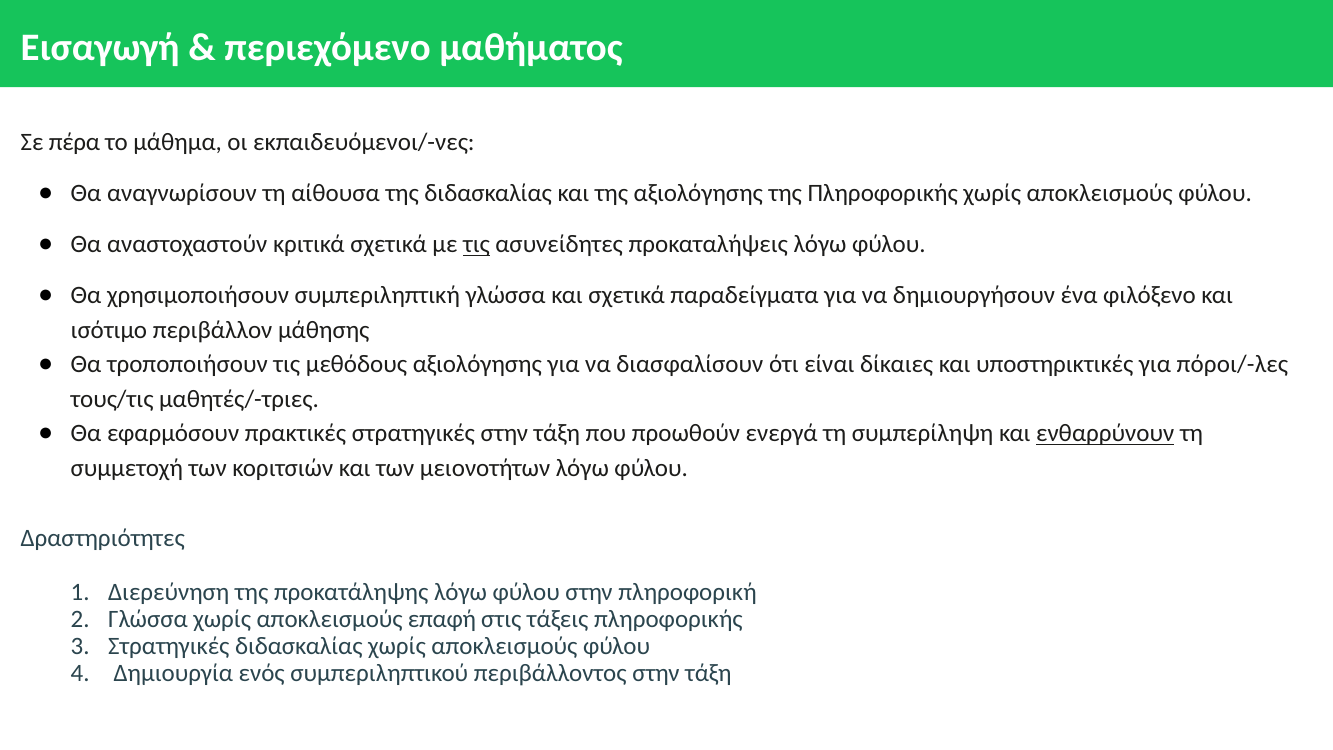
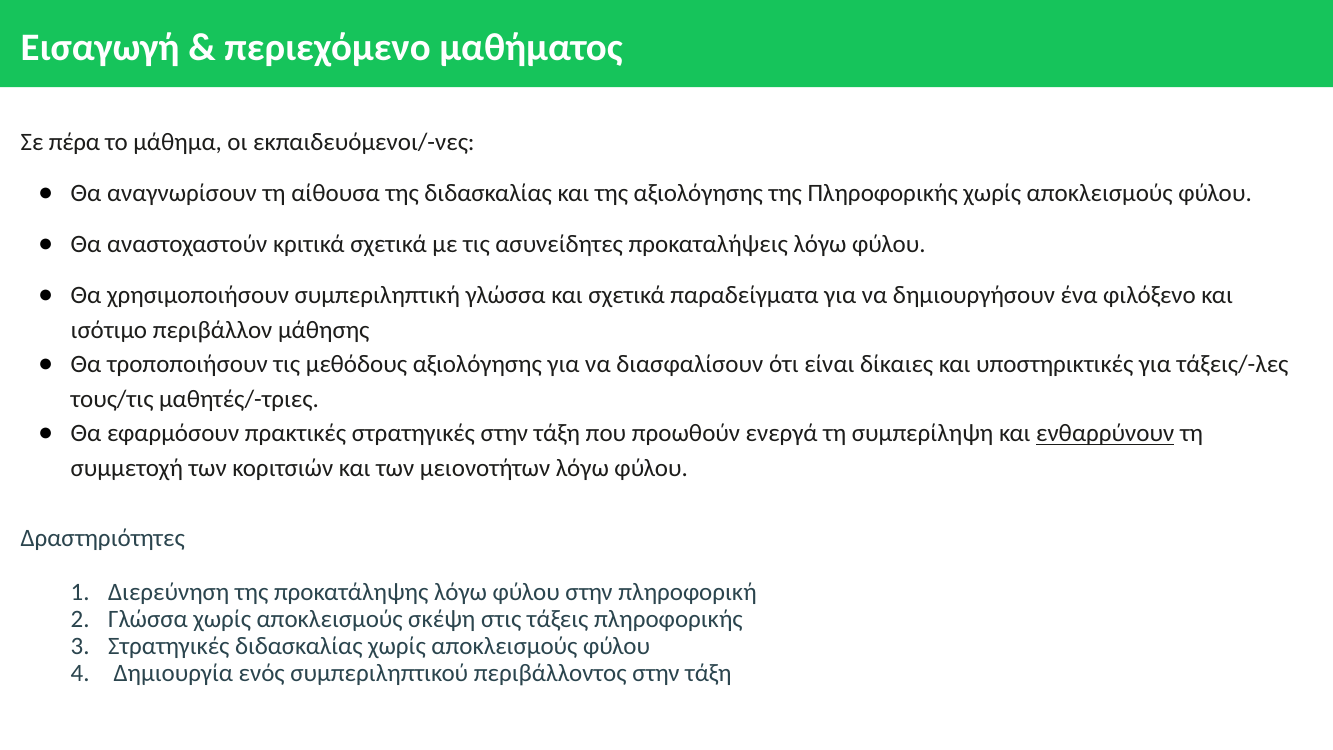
τις at (477, 245) underline: present -> none
πόροι/-λες: πόροι/-λες -> τάξεις/-λες
επαφή: επαφή -> σκέψη
